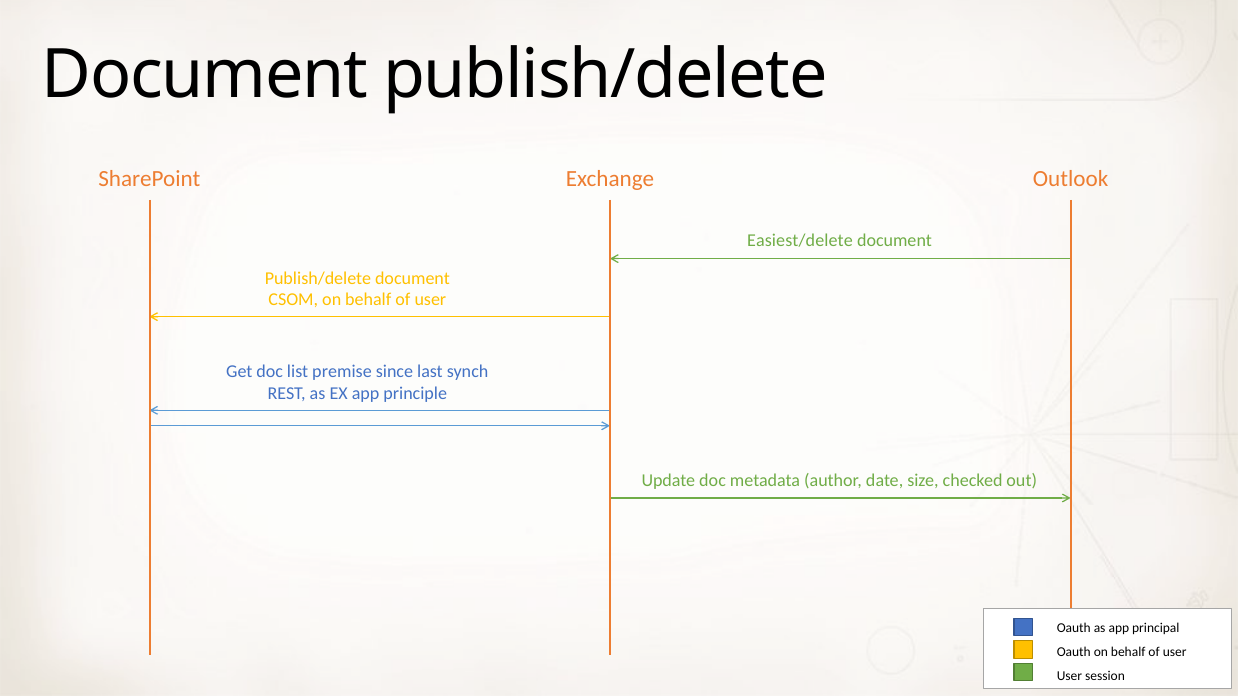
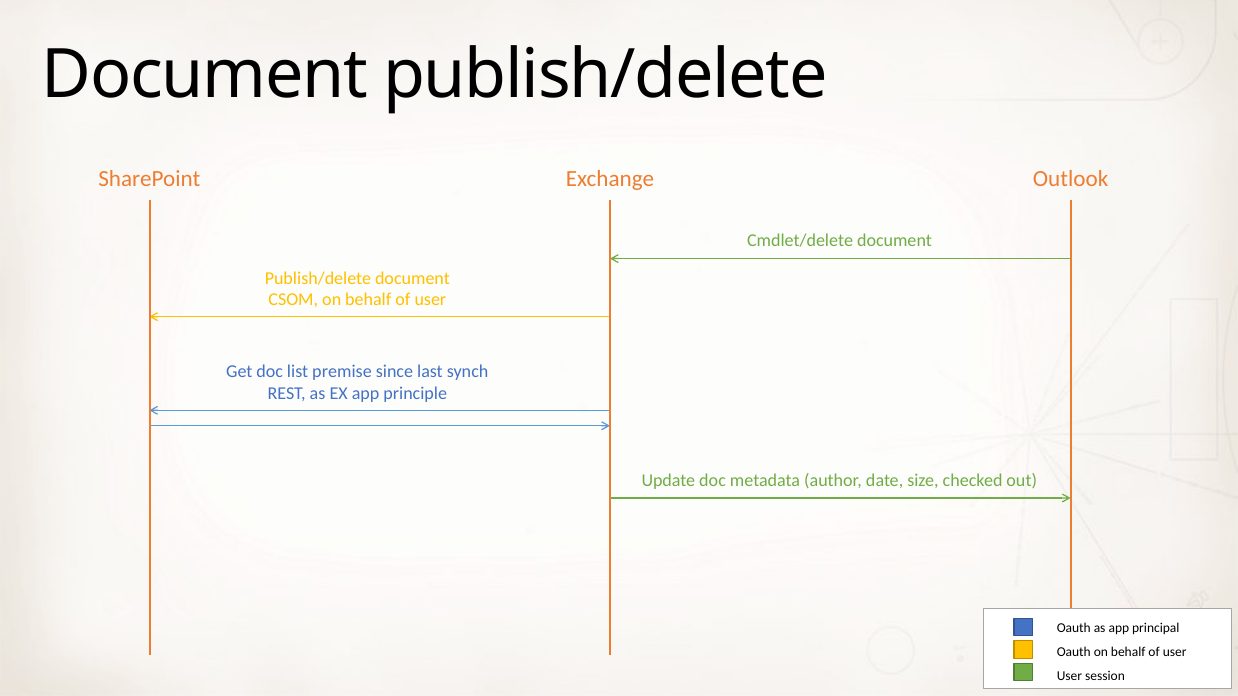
Easiest/delete: Easiest/delete -> Cmdlet/delete
